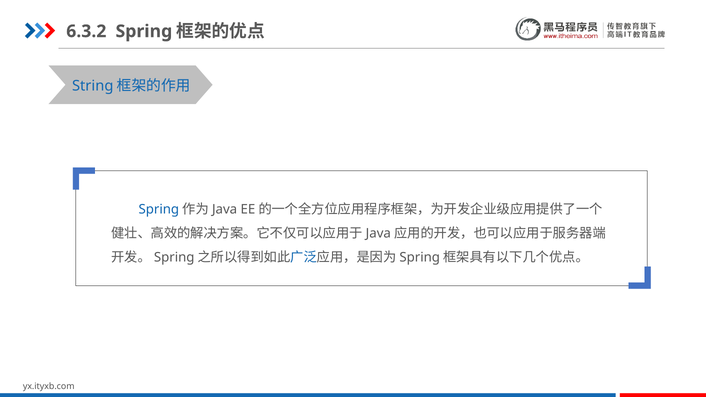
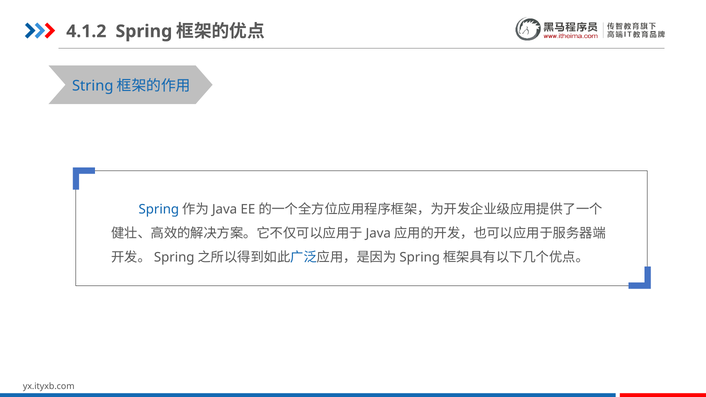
6.3.2: 6.3.2 -> 4.1.2
